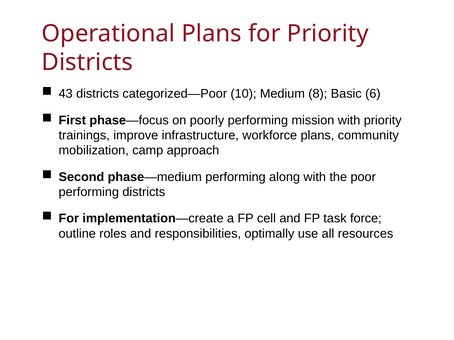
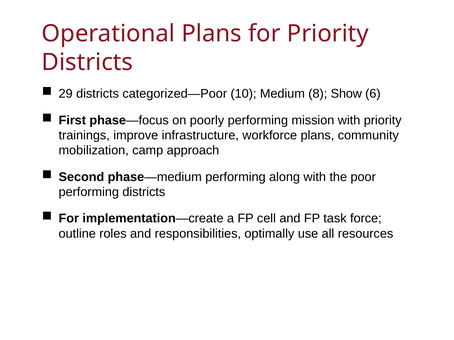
43: 43 -> 29
Basic: Basic -> Show
